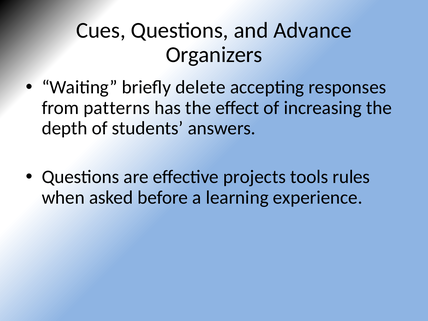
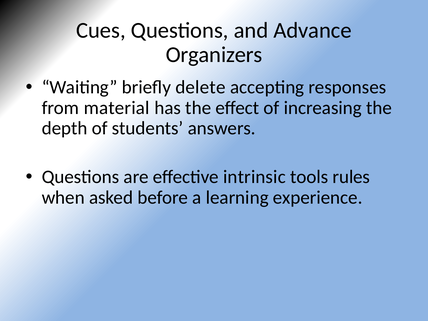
patterns: patterns -> material
projects: projects -> intrinsic
